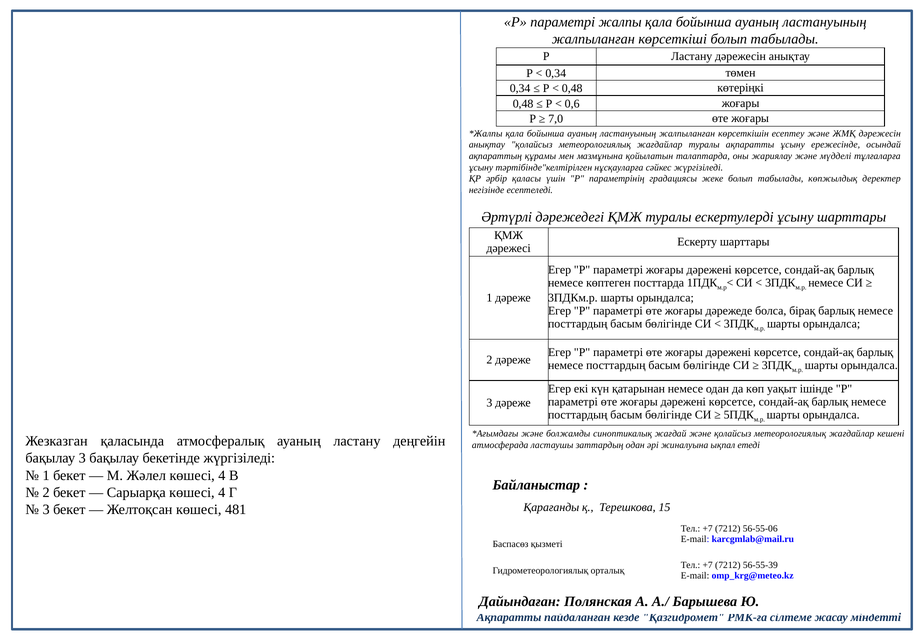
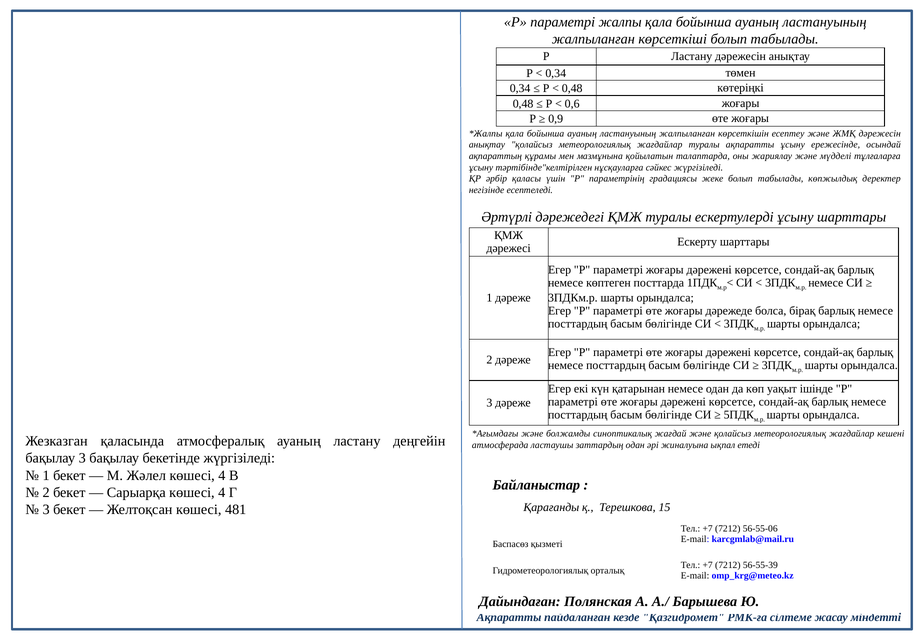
7,0: 7,0 -> 0,9
